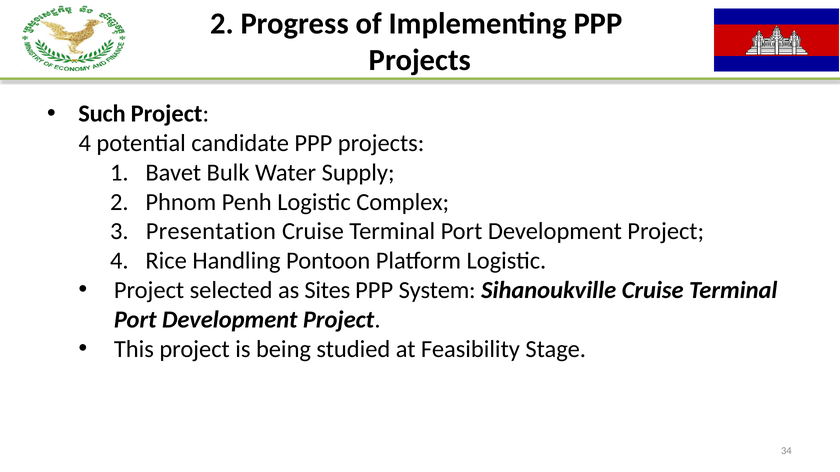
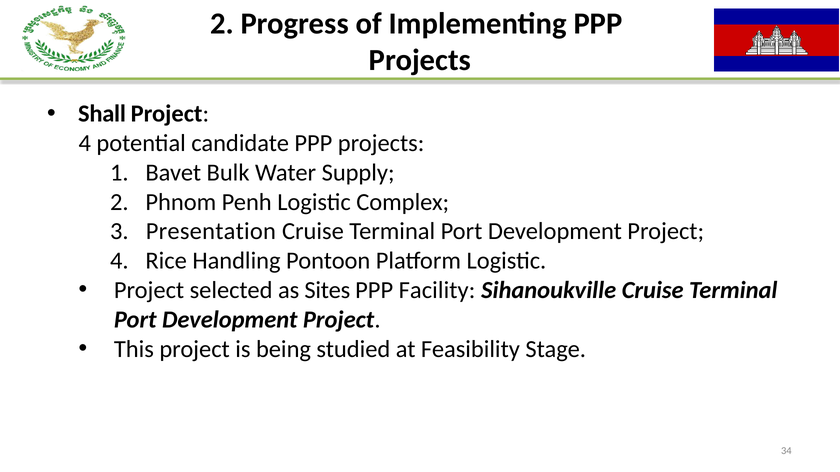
Such: Such -> Shall
System: System -> Facility
